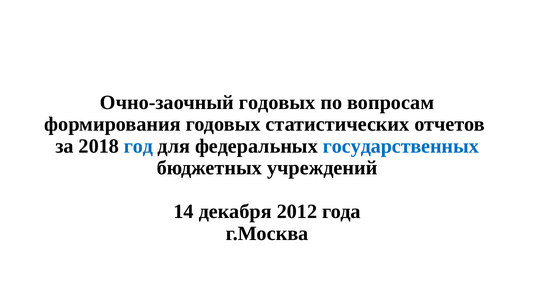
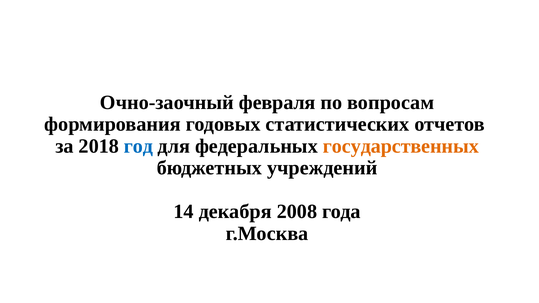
Очно-заочный годовых: годовых -> февраля
государственных colour: blue -> orange
2012: 2012 -> 2008
